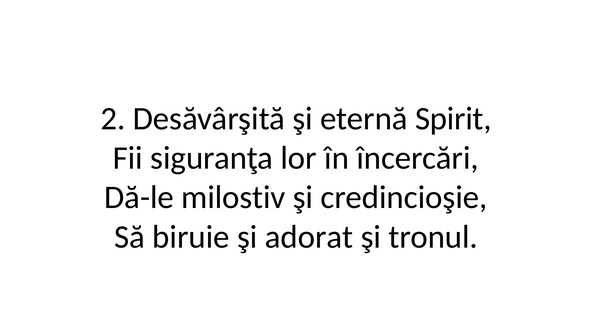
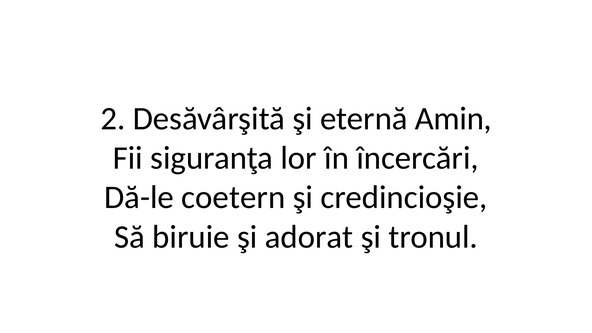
Spirit: Spirit -> Amin
milostiv: milostiv -> coetern
